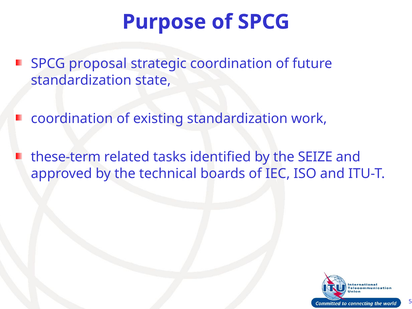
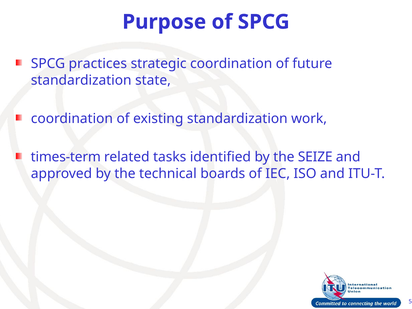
proposal: proposal -> practices
these-term: these-term -> times-term
